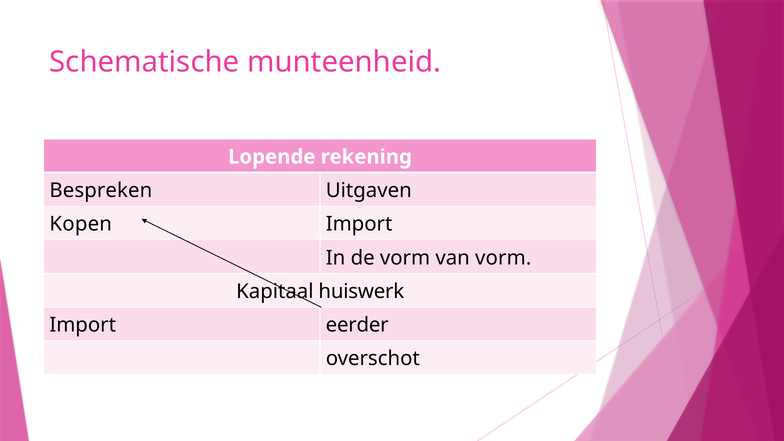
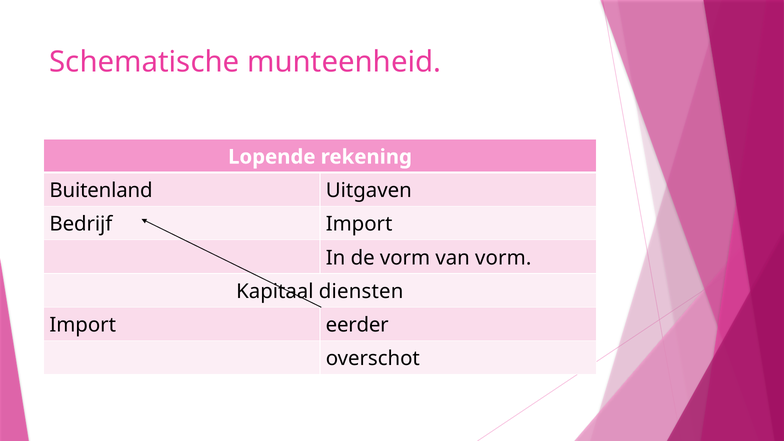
Bespreken: Bespreken -> Buitenland
Kopen: Kopen -> Bedrijf
huiswerk: huiswerk -> diensten
